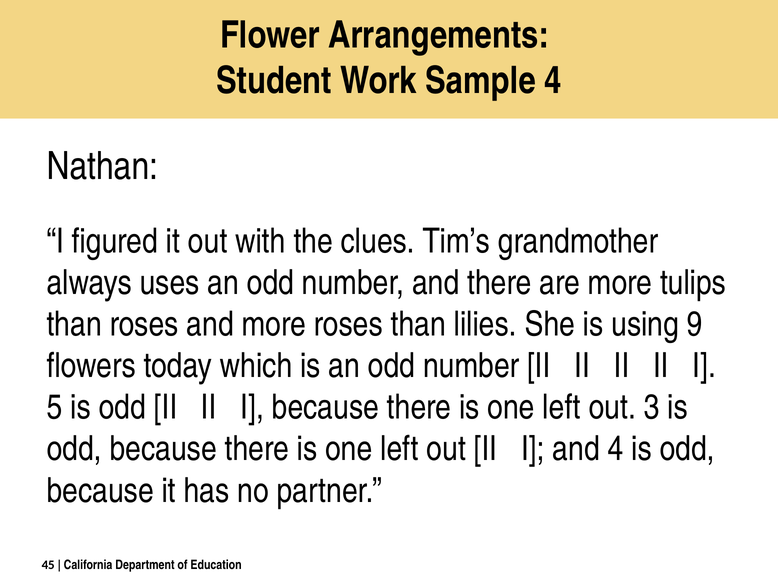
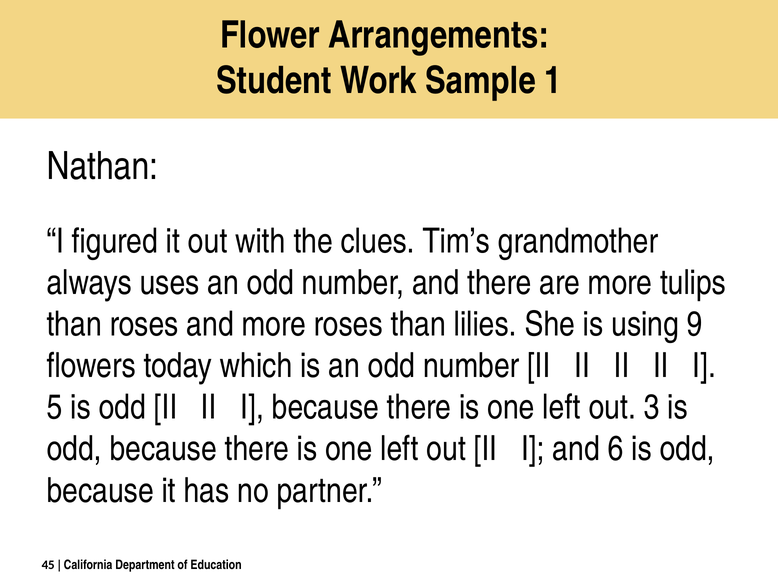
Sample 4: 4 -> 1
and 4: 4 -> 6
